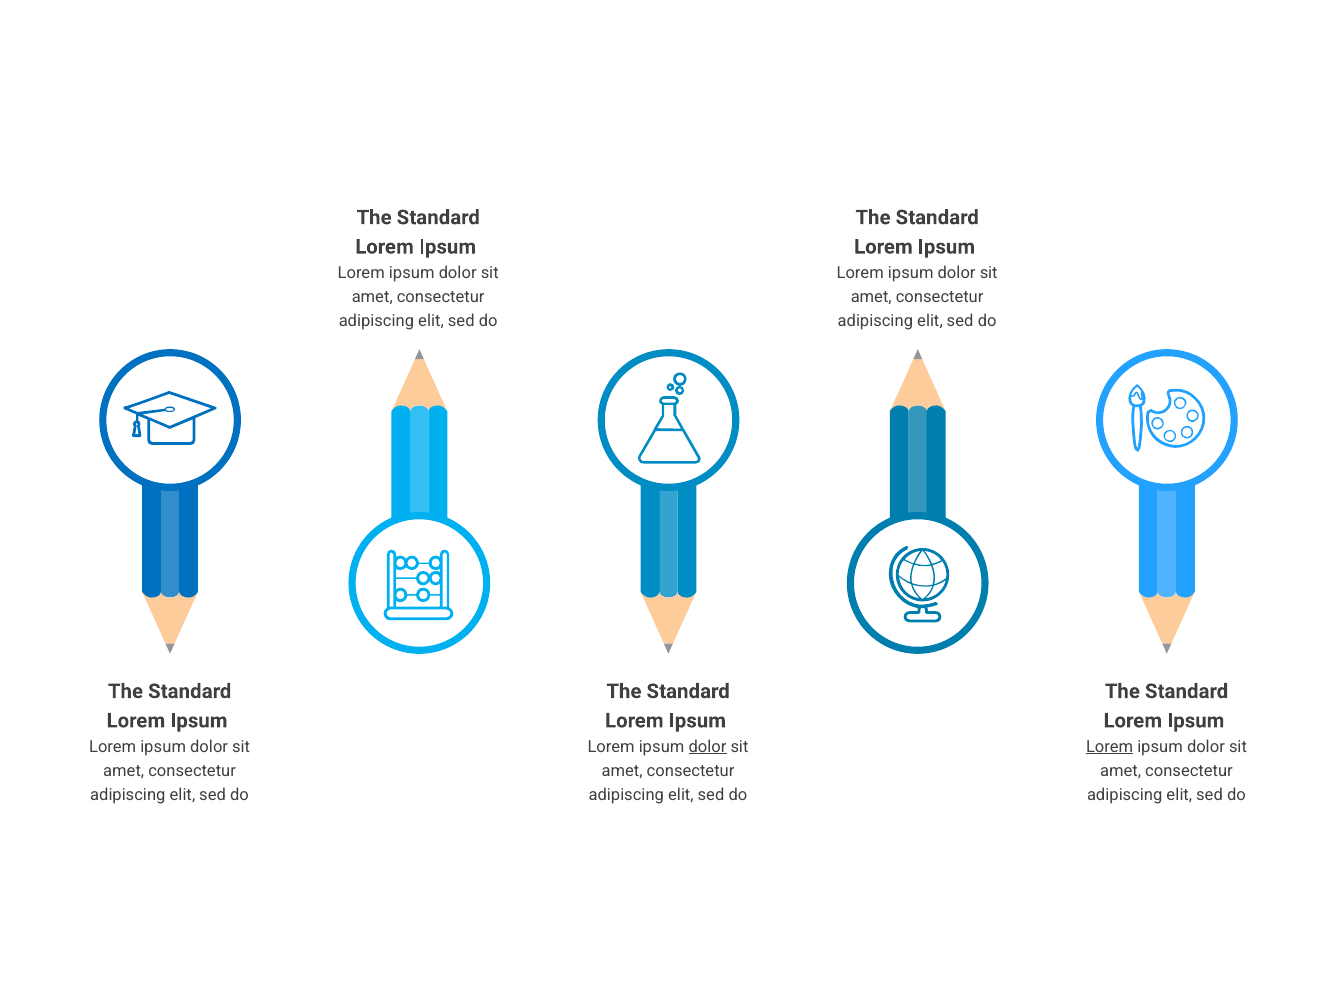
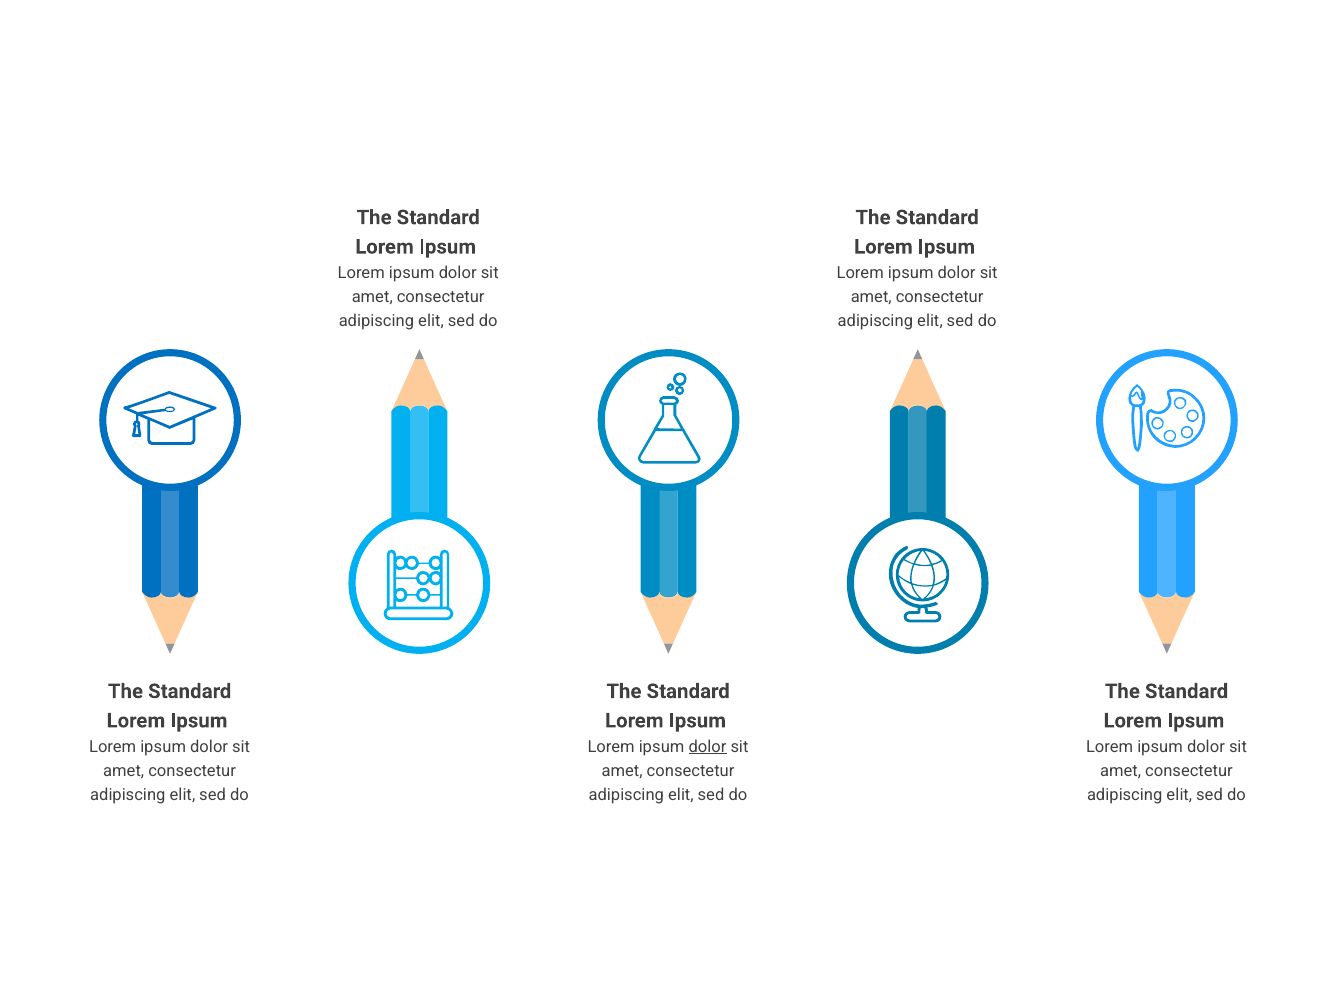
Lorem at (1110, 747) underline: present -> none
